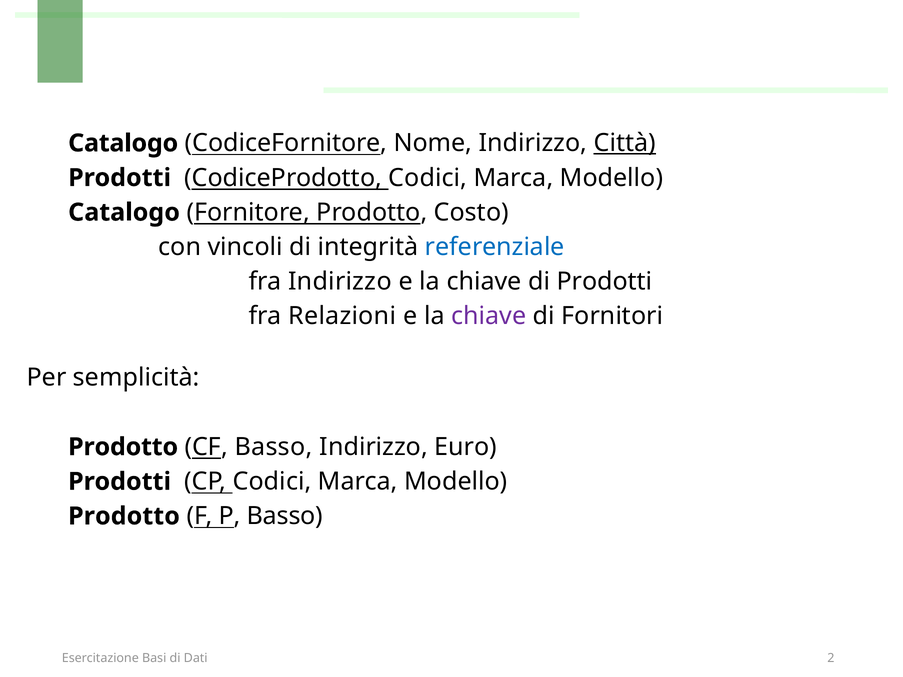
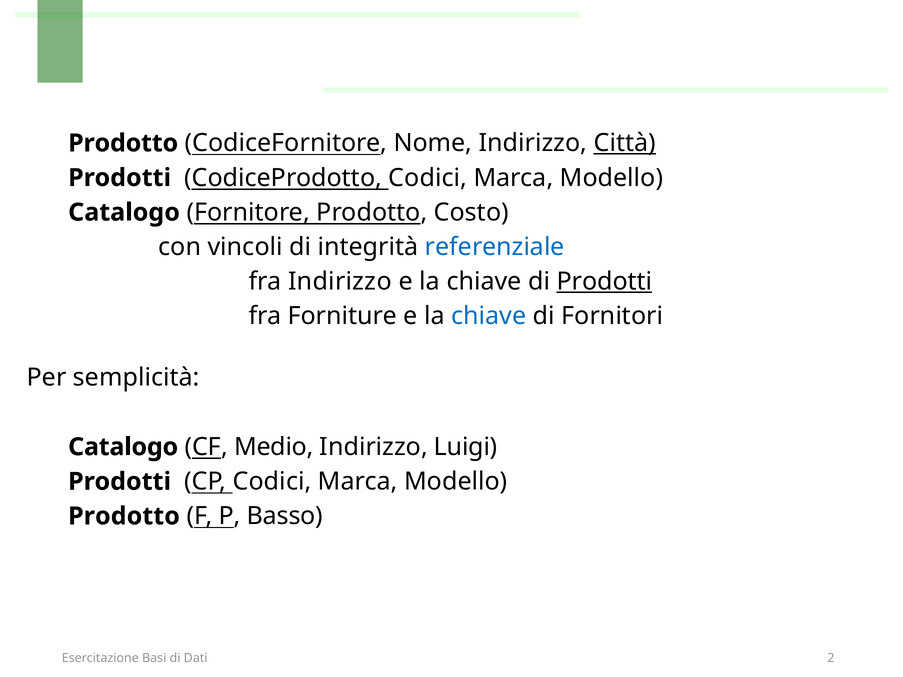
Catalogo at (123, 143): Catalogo -> Prodotto
Prodotti at (604, 282) underline: none -> present
Relazioni: Relazioni -> Forniture
chiave at (489, 316) colour: purple -> blue
Prodotto at (123, 447): Prodotto -> Catalogo
CF Basso: Basso -> Medio
Euro: Euro -> Luigi
